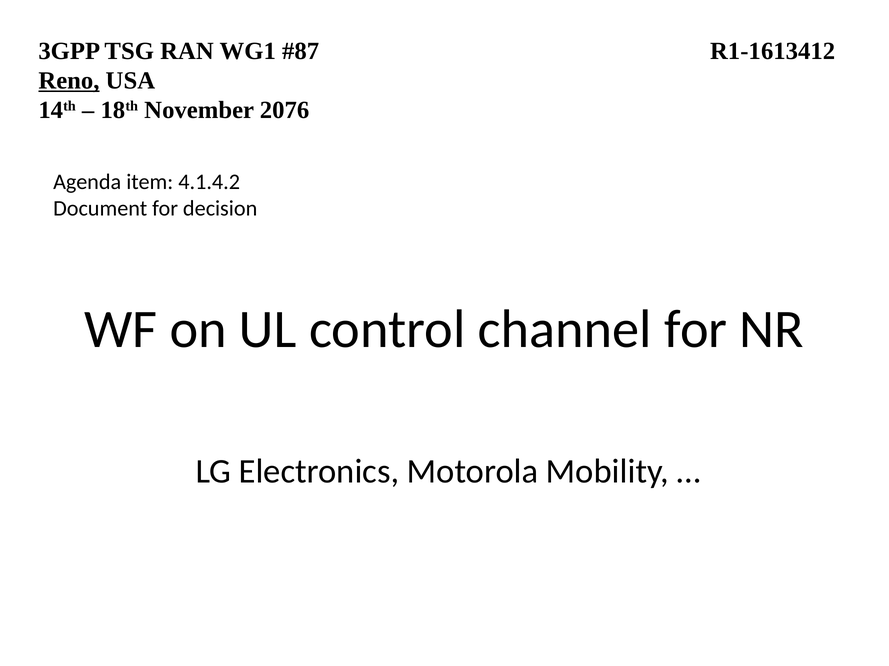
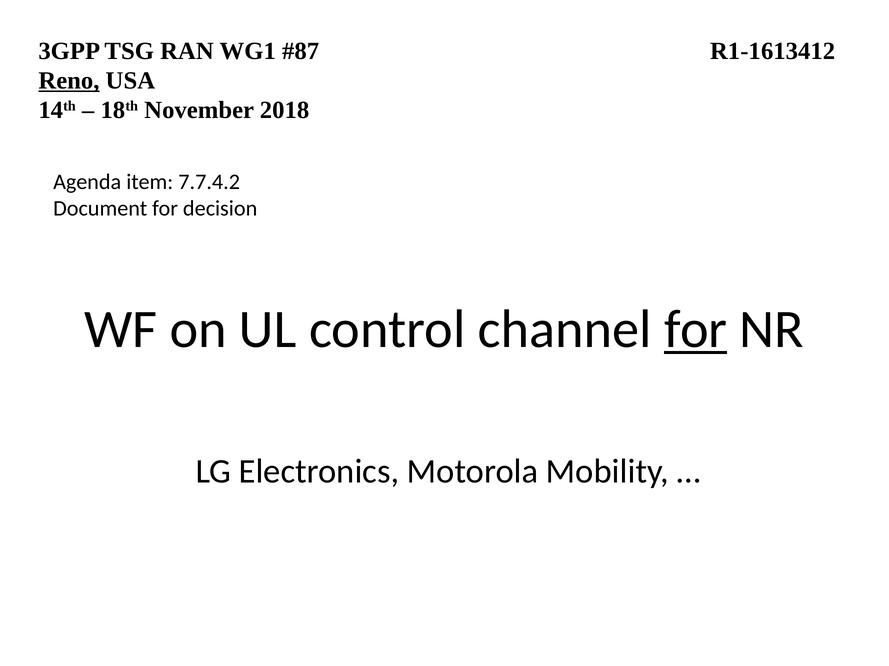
2076: 2076 -> 2018
4.1.4.2: 4.1.4.2 -> 7.7.4.2
for at (696, 330) underline: none -> present
